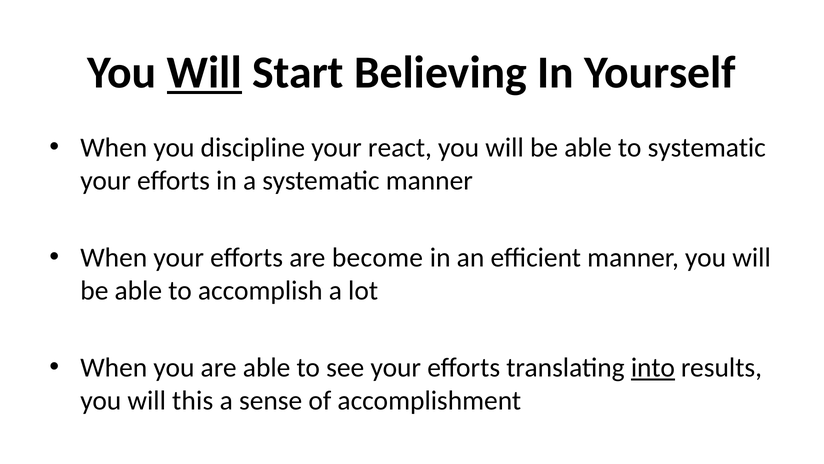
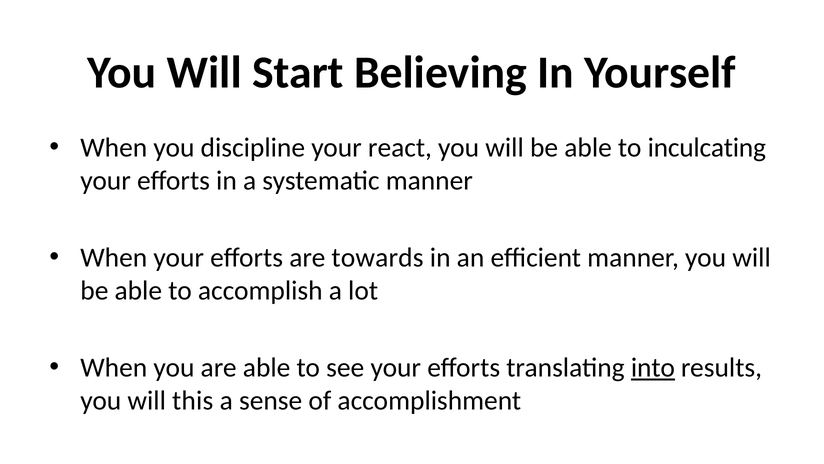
Will at (204, 73) underline: present -> none
to systematic: systematic -> inculcating
become: become -> towards
